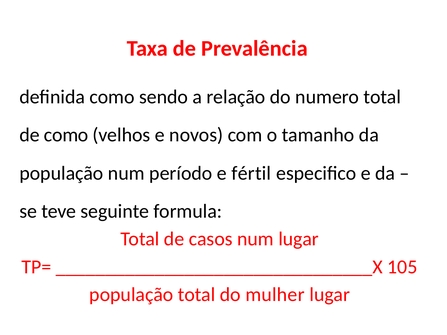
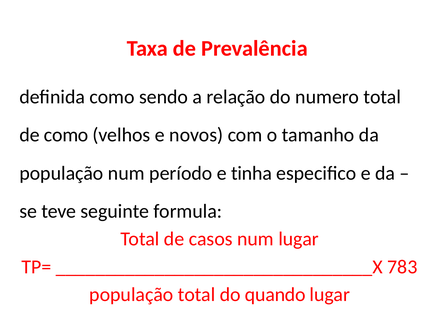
fértil: fértil -> tinha
105: 105 -> 783
mulher: mulher -> quando
